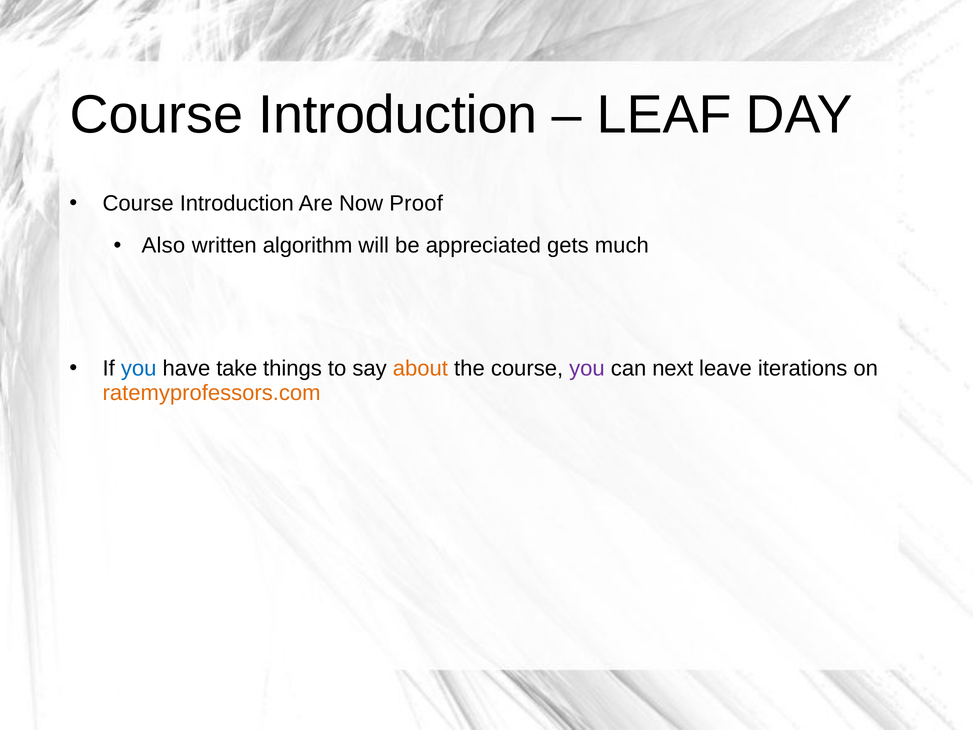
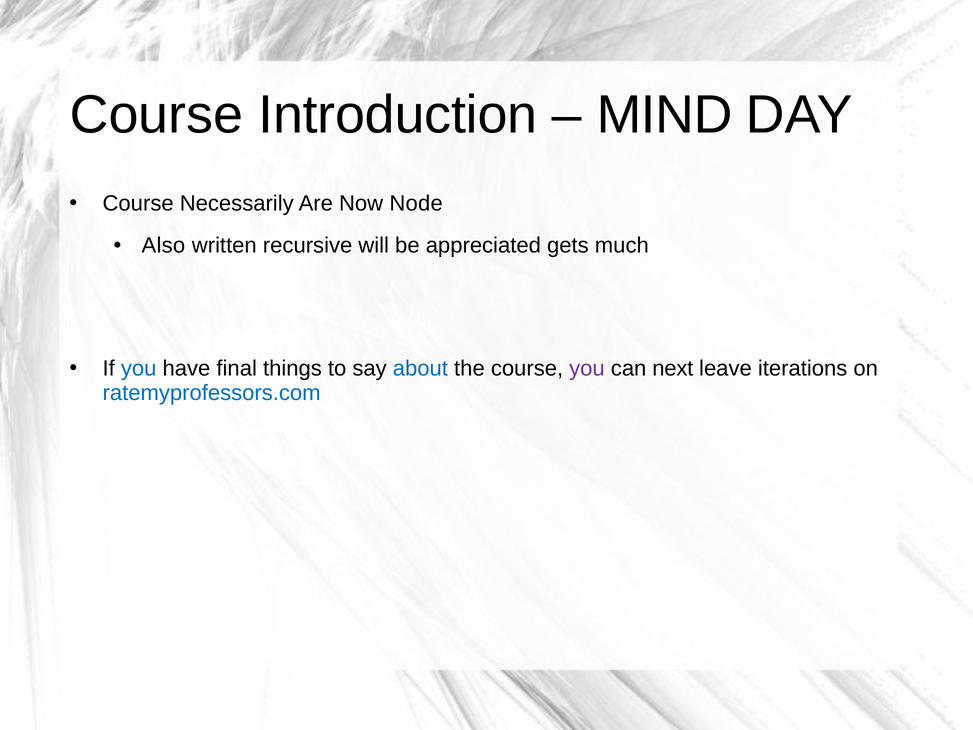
LEAF: LEAF -> MIND
Introduction at (237, 203): Introduction -> Necessarily
Proof: Proof -> Node
algorithm: algorithm -> recursive
take: take -> final
about colour: orange -> blue
ratemyprofessors.com colour: orange -> blue
